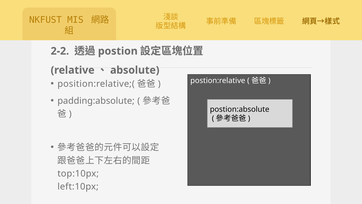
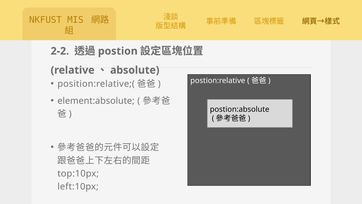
padding:absolute: padding:absolute -> element:absolute
